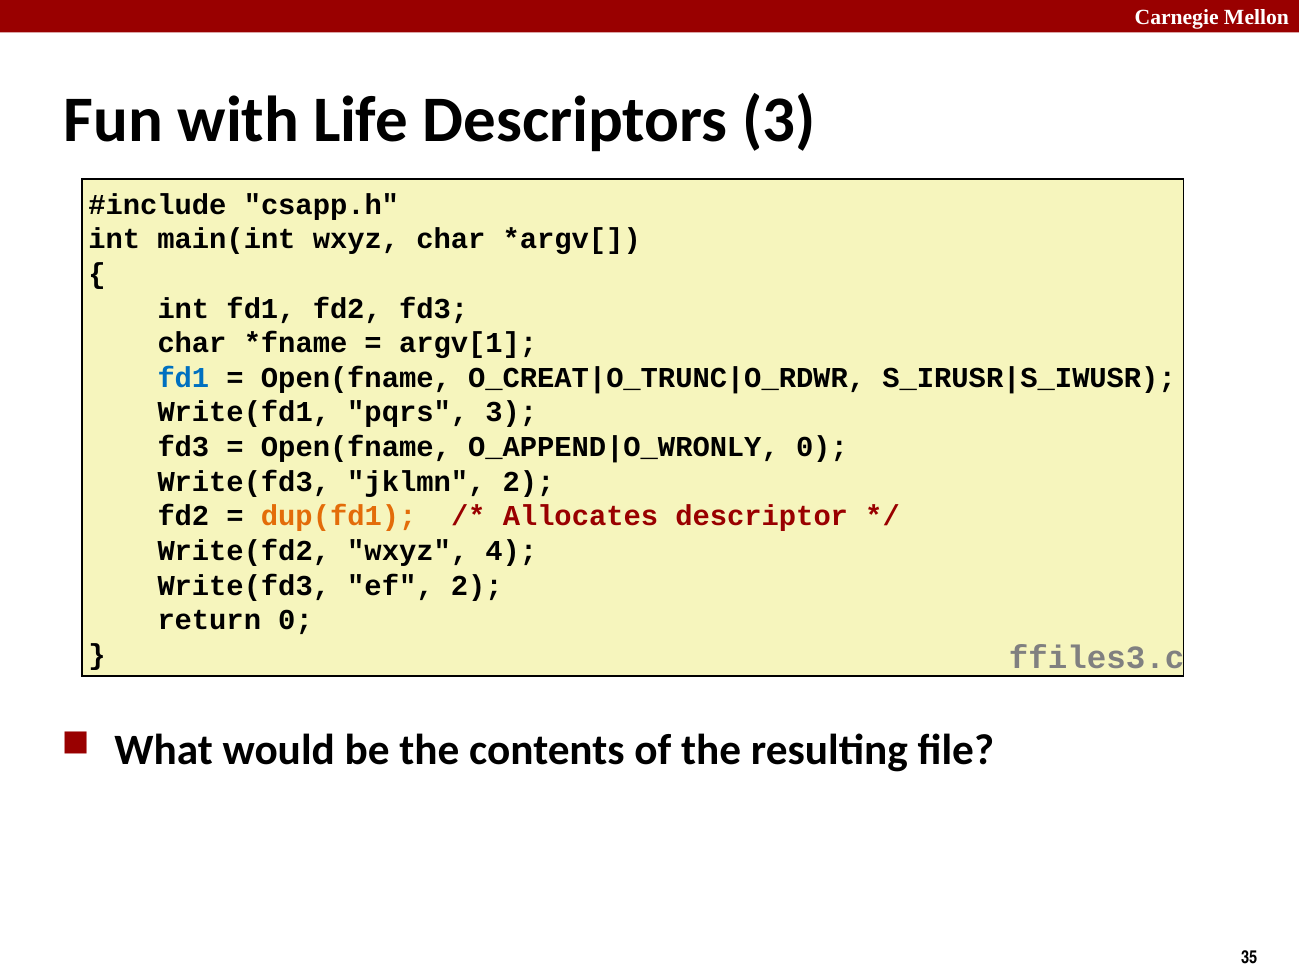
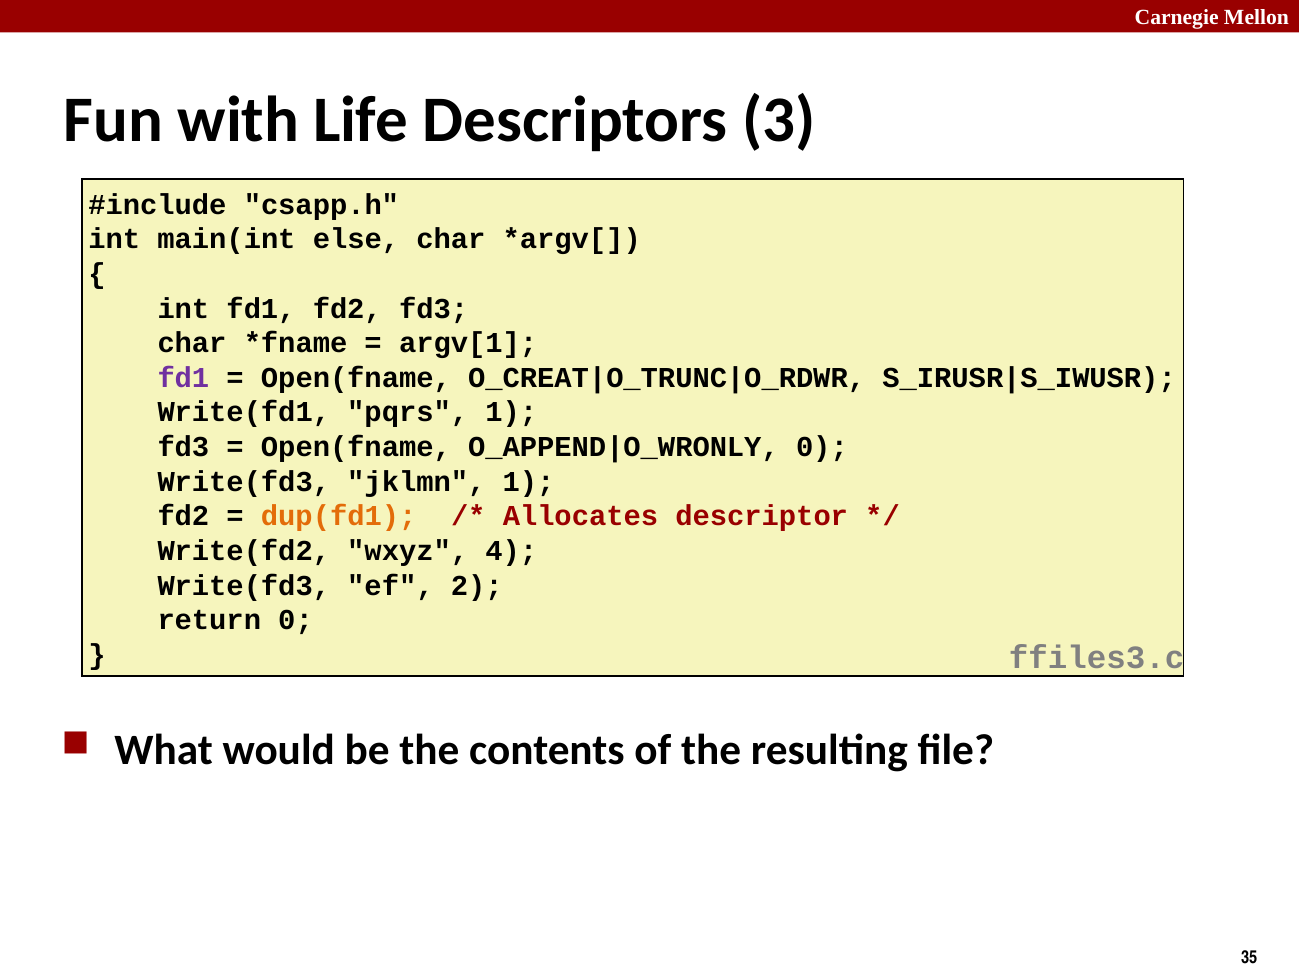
main(int wxyz: wxyz -> else
fd1 at (183, 378) colour: blue -> purple
pqrs 3: 3 -> 1
jklmn 2: 2 -> 1
